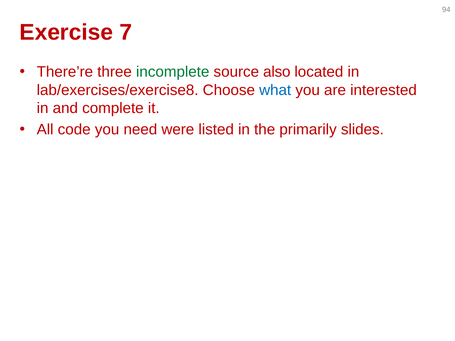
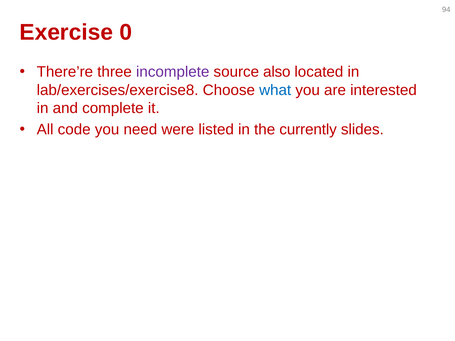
7: 7 -> 0
incomplete colour: green -> purple
primarily: primarily -> currently
